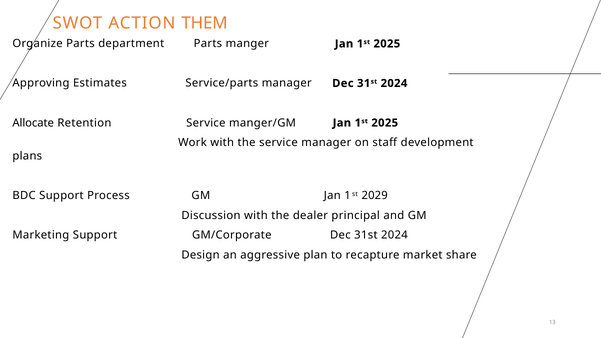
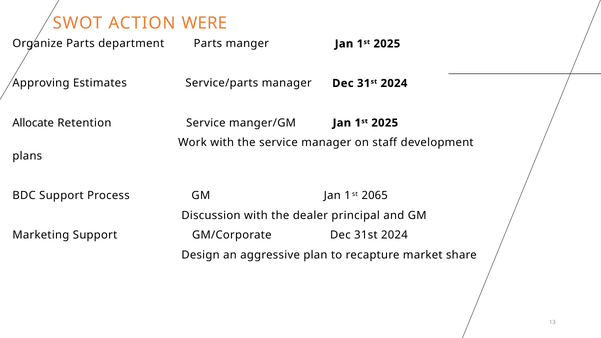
THEM: THEM -> WERE
2029: 2029 -> 2065
